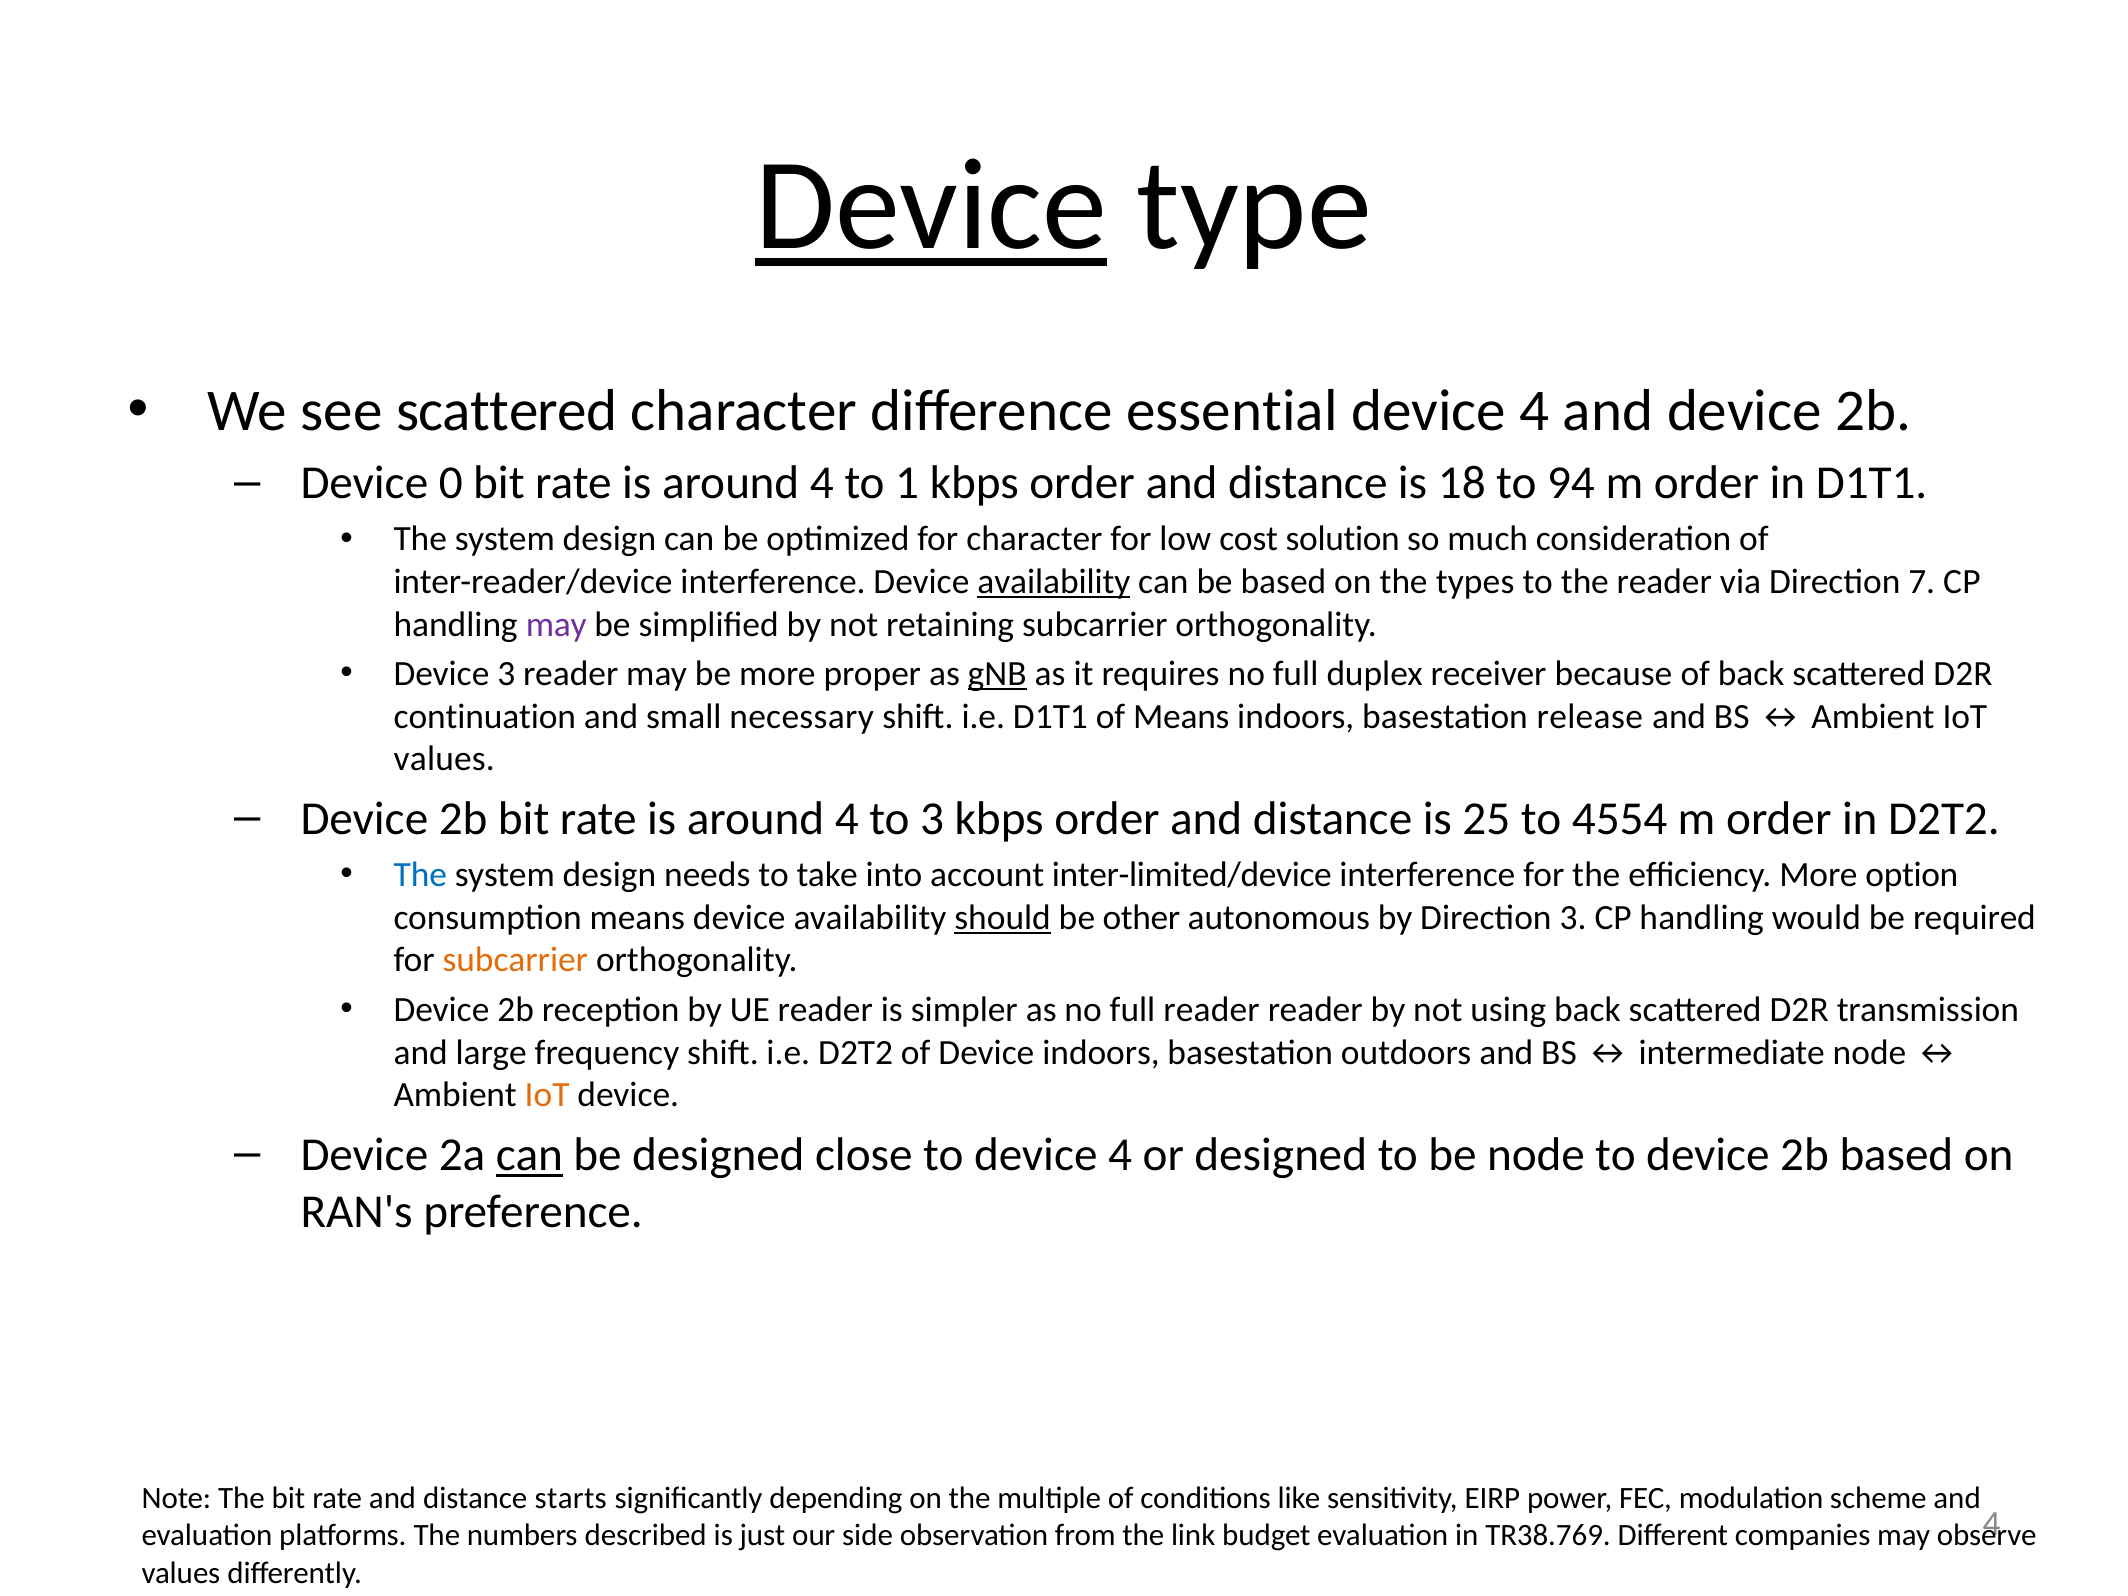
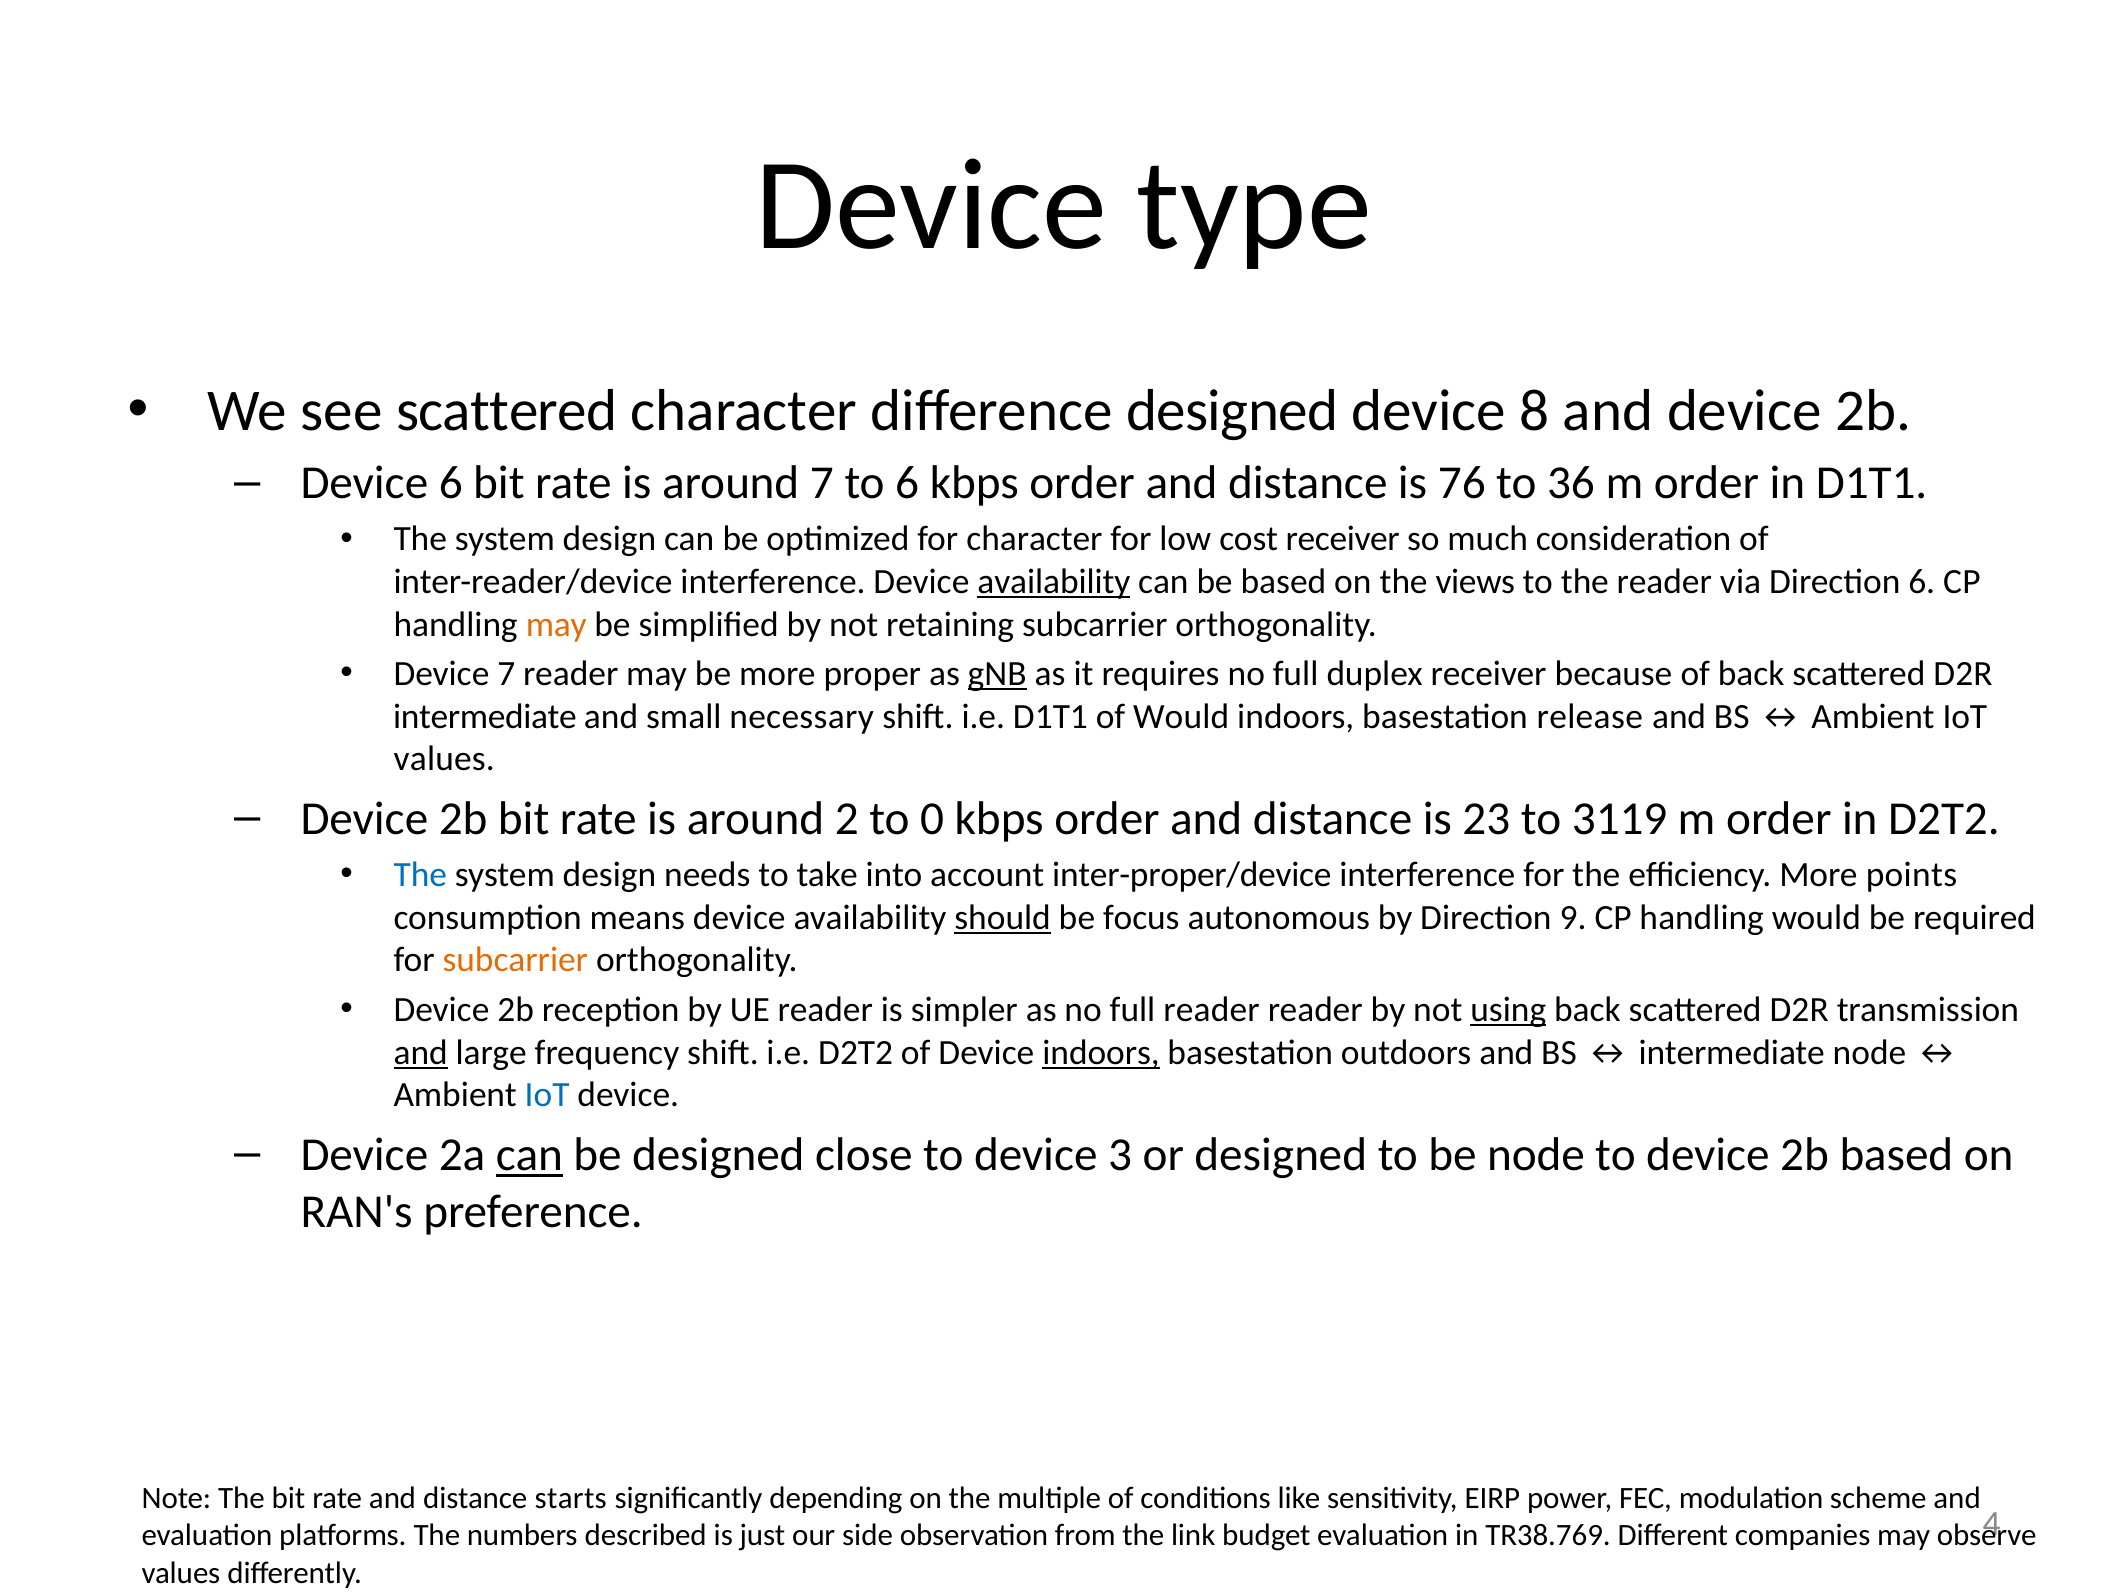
Device at (931, 206) underline: present -> none
difference essential: essential -> designed
4 at (1535, 411): 4 -> 8
Device 0: 0 -> 6
4 at (822, 483): 4 -> 7
to 1: 1 -> 6
18: 18 -> 76
94: 94 -> 36
cost solution: solution -> receiver
types: types -> views
Direction 7: 7 -> 6
may at (556, 624) colour: purple -> orange
Device 3: 3 -> 7
continuation at (485, 717): continuation -> intermediate
of Means: Means -> Would
4 at (847, 819): 4 -> 2
to 3: 3 -> 0
25: 25 -> 23
4554: 4554 -> 3119
inter-limited/device: inter-limited/device -> inter-proper/device
option: option -> points
other: other -> focus
Direction 3: 3 -> 9
using underline: none -> present
and at (421, 1052) underline: none -> present
indoors at (1101, 1052) underline: none -> present
IoT at (547, 1095) colour: orange -> blue
to device 4: 4 -> 3
